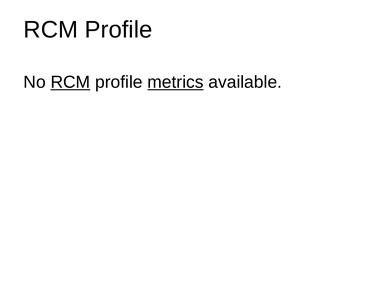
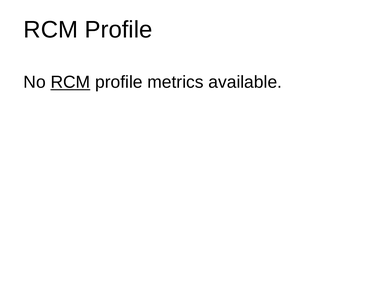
metrics underline: present -> none
